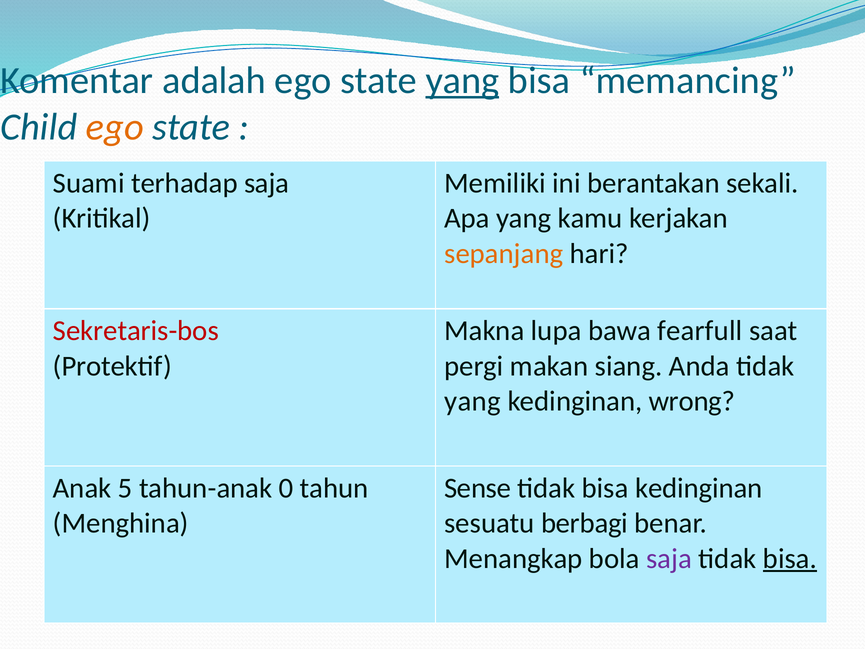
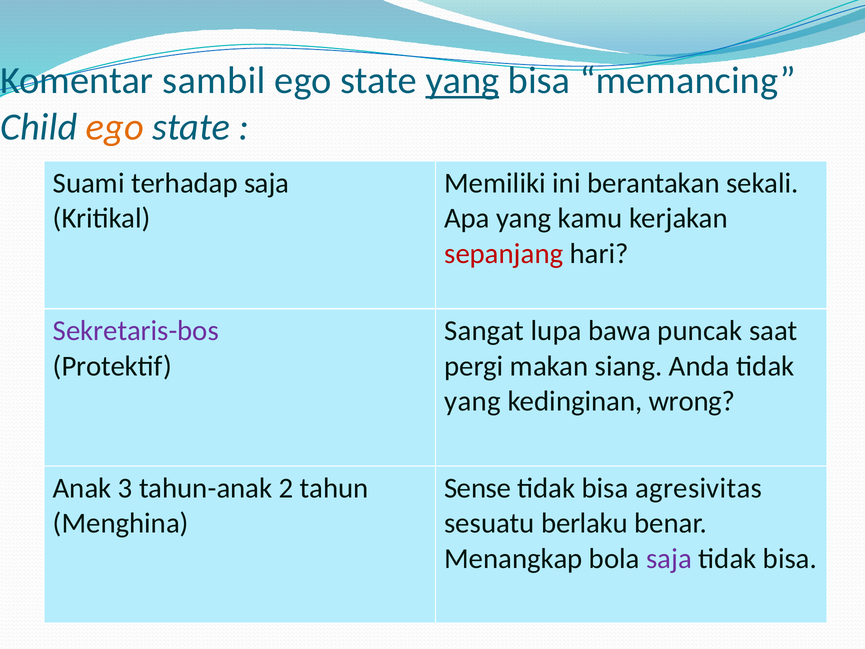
adalah: adalah -> sambil
sepanjang colour: orange -> red
Sekretaris-bos colour: red -> purple
Makna: Makna -> Sangat
fearfull: fearfull -> puncak
5: 5 -> 3
0: 0 -> 2
bisa kedinginan: kedinginan -> agresivitas
berbagi: berbagi -> berlaku
bisa at (790, 558) underline: present -> none
